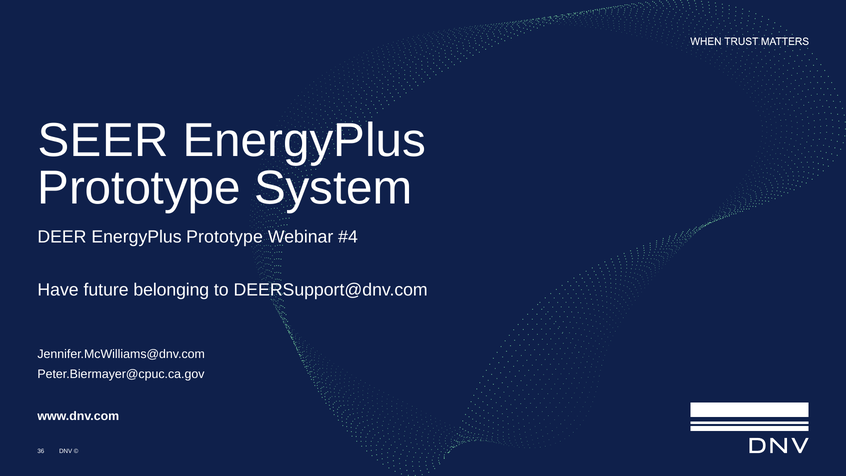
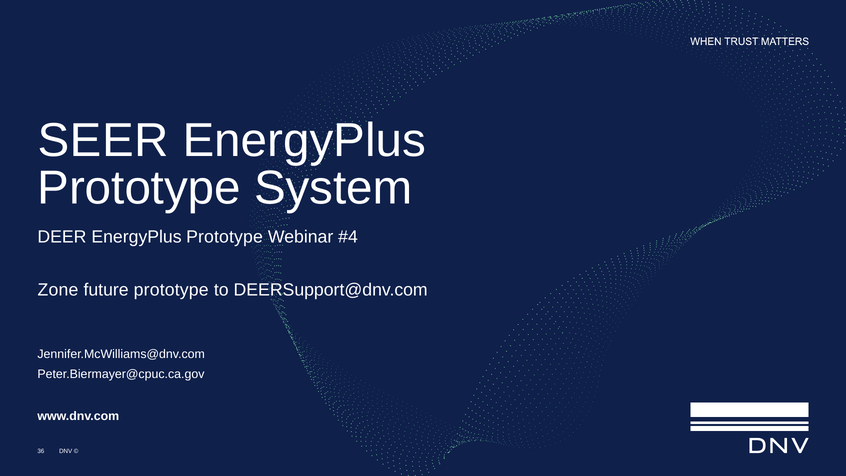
Have: Have -> Zone
future belonging: belonging -> prototype
